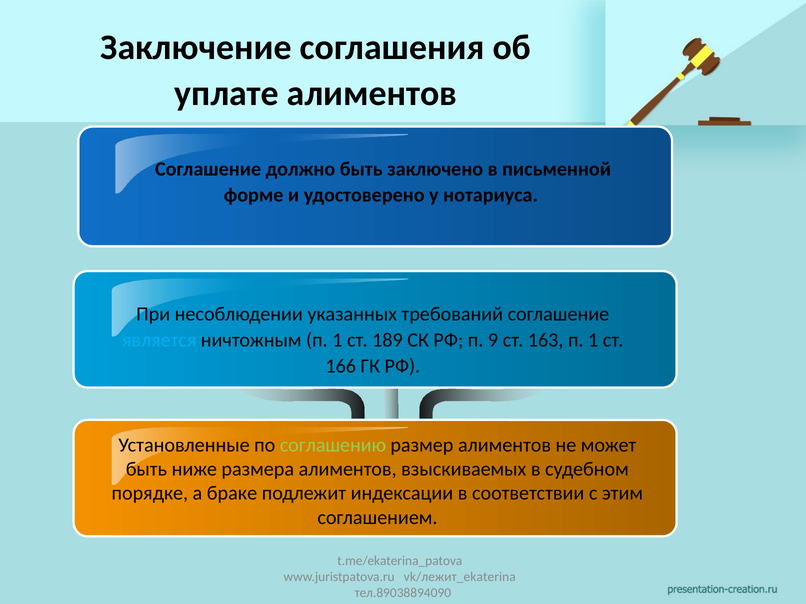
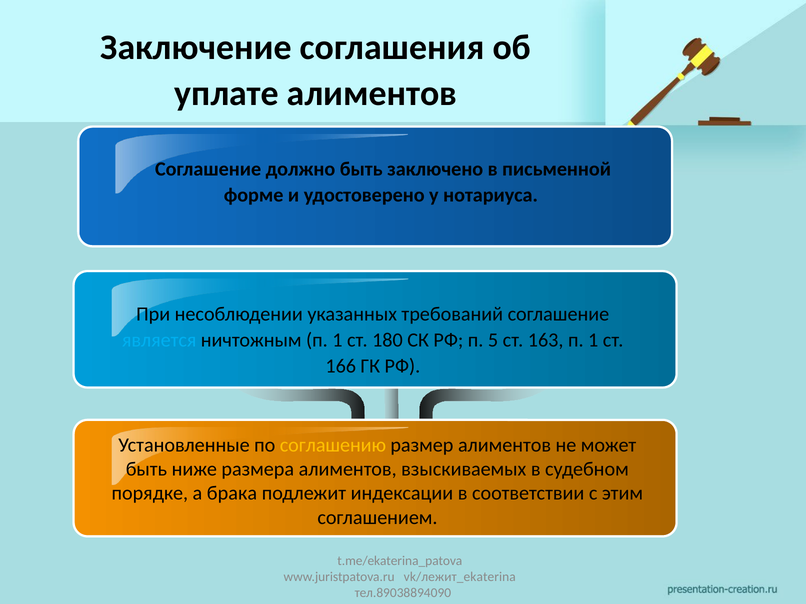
189: 189 -> 180
9: 9 -> 5
соглашению colour: light green -> yellow
браке: браке -> брака
